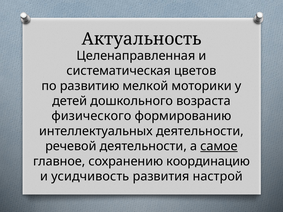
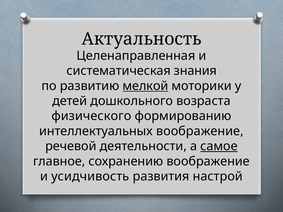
цветов: цветов -> знания
мелкой underline: none -> present
интеллектуальных деятельности: деятельности -> воображение
сохранению координацию: координацию -> воображение
